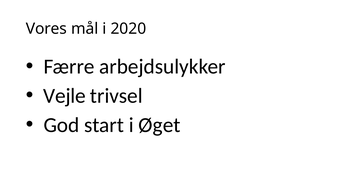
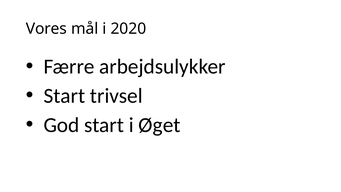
Vejle at (64, 96): Vejle -> Start
